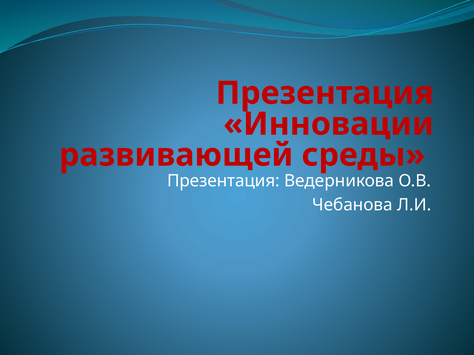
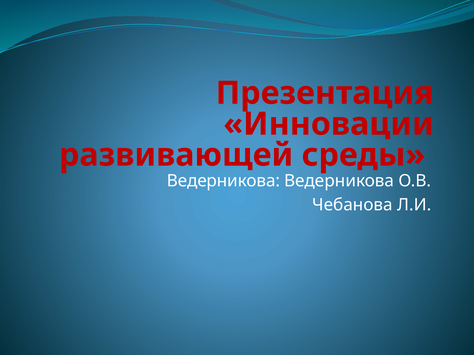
Презентация at (223, 181): Презентация -> Ведерникова
